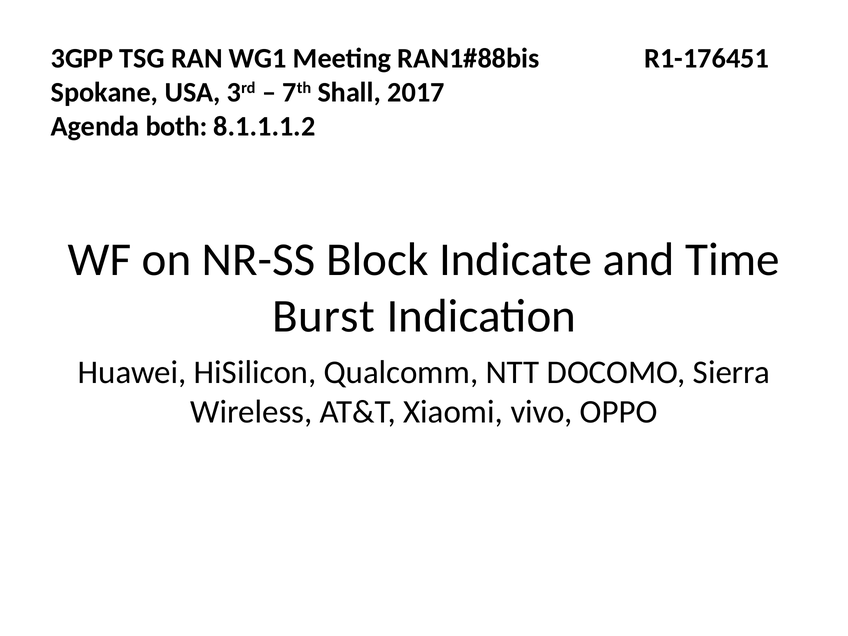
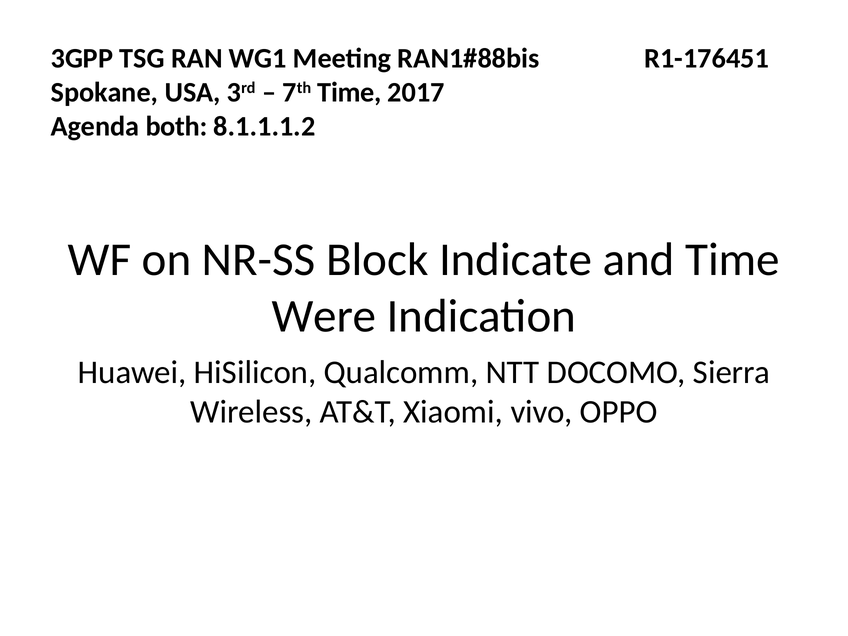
7th Shall: Shall -> Time
Burst: Burst -> Were
